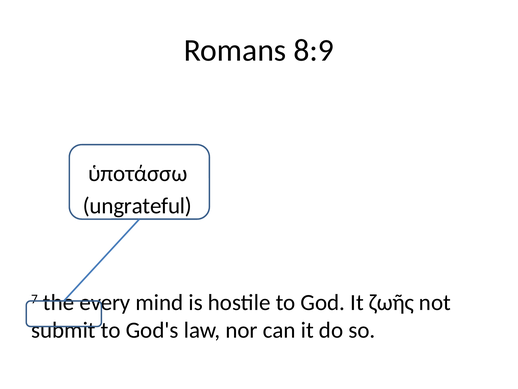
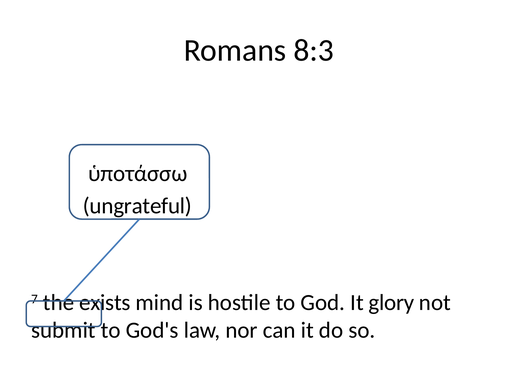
8:9: 8:9 -> 8:3
every: every -> exists
ζωῆς: ζωῆς -> glory
